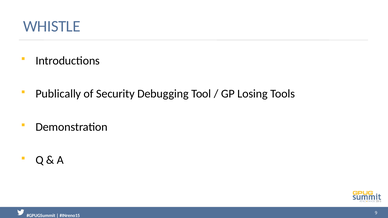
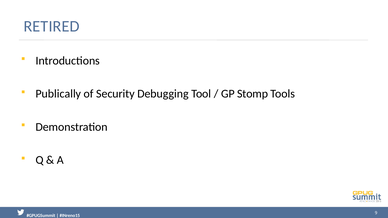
WHISTLE: WHISTLE -> RETIRED
Losing: Losing -> Stomp
